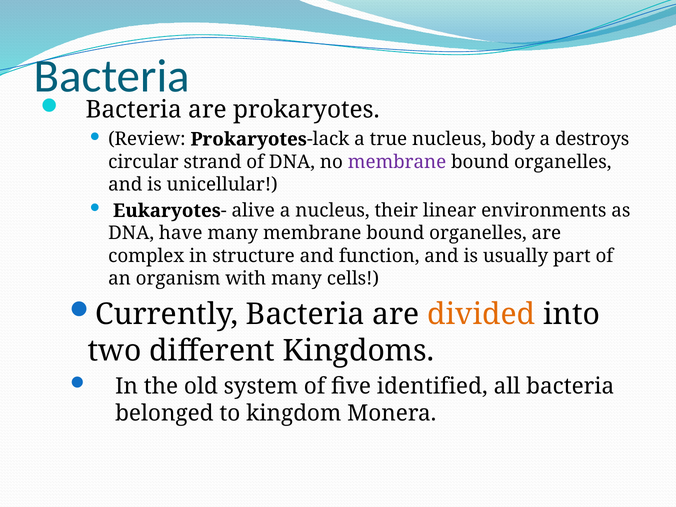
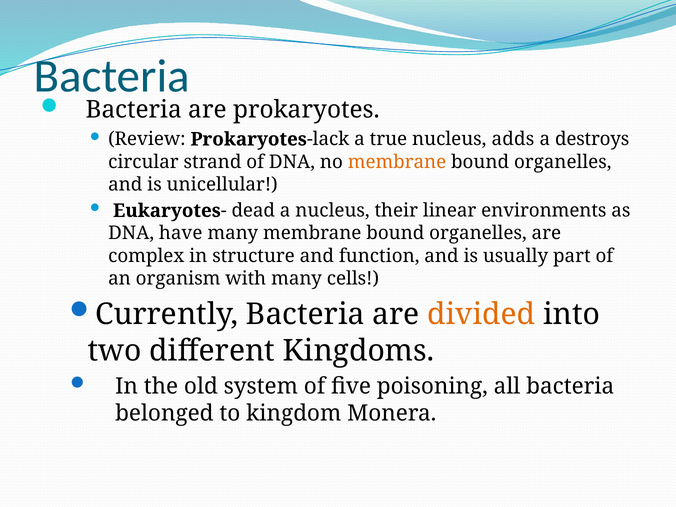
body: body -> adds
membrane at (397, 162) colour: purple -> orange
alive: alive -> dead
identified: identified -> poisoning
